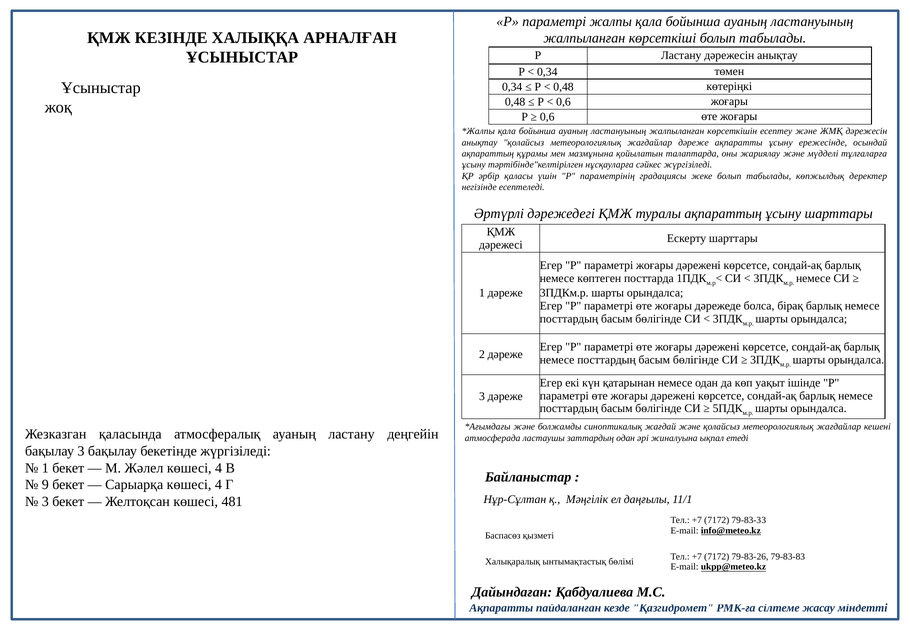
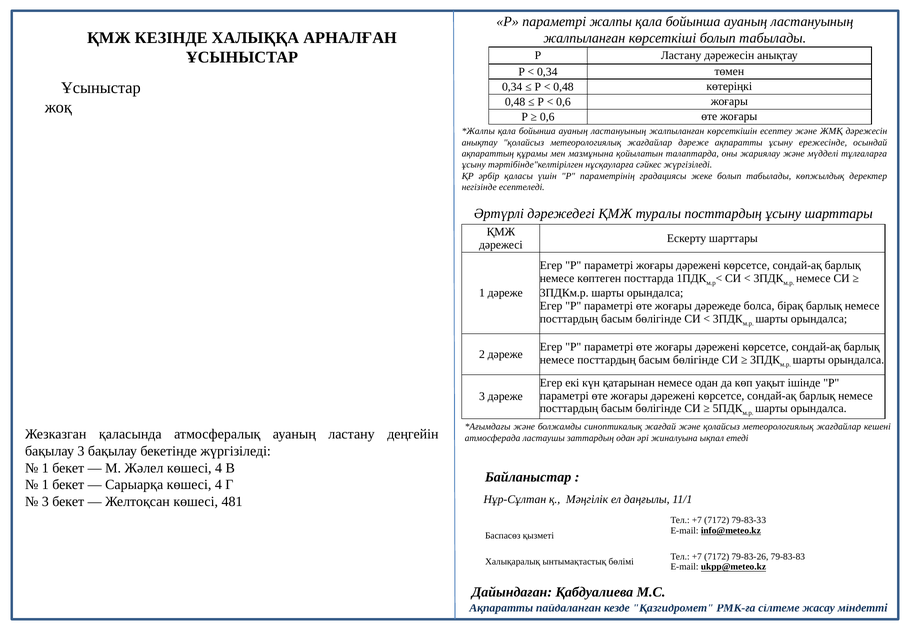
туралы ақпараттың: ақпараттың -> посттардың
9 at (45, 485): 9 -> 1
